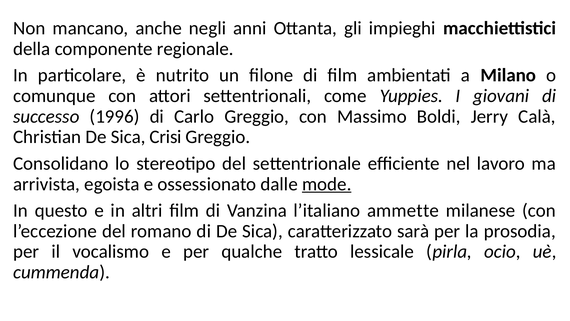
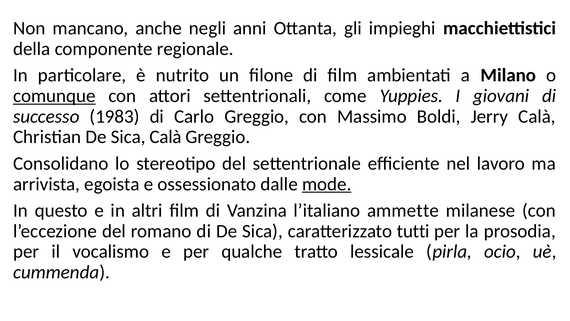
comunque underline: none -> present
1996: 1996 -> 1983
Sica Crisi: Crisi -> Calà
sarà: sarà -> tutti
